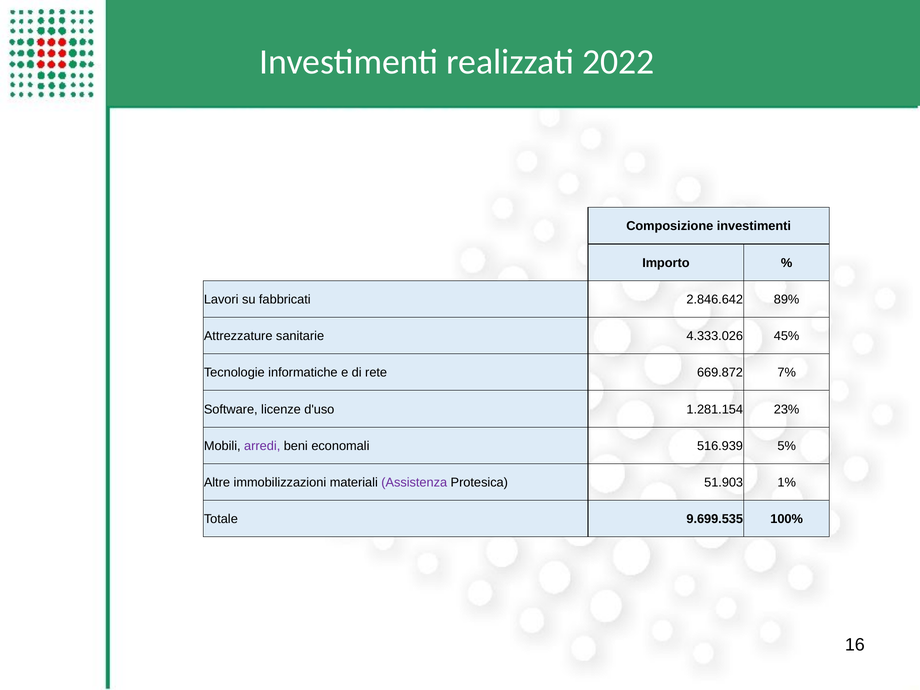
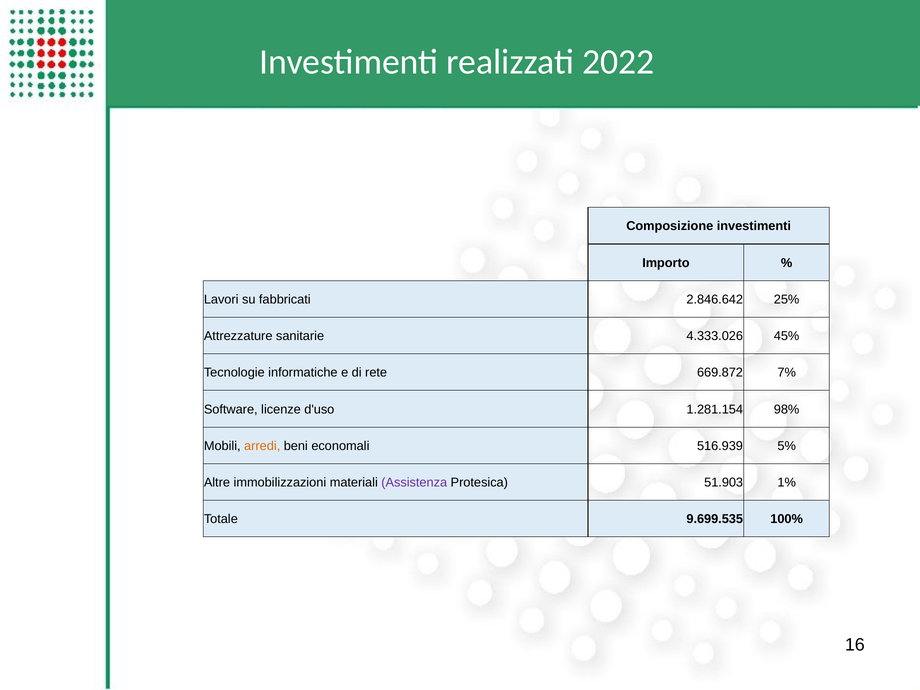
89%: 89% -> 25%
23%: 23% -> 98%
arredi colour: purple -> orange
